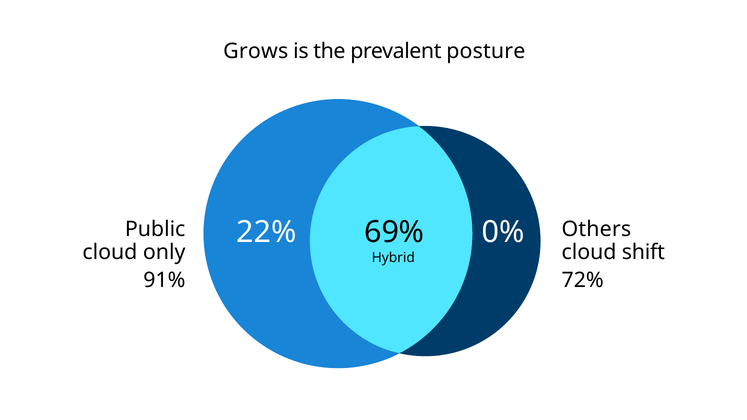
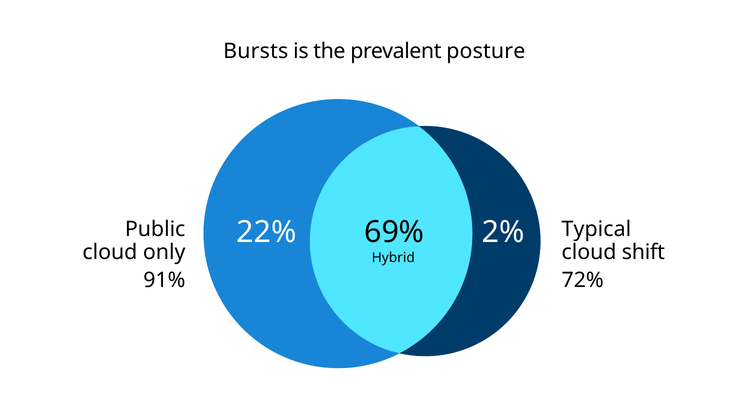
Grows: Grows -> Bursts
Others: Others -> Typical
0%: 0% -> 2%
